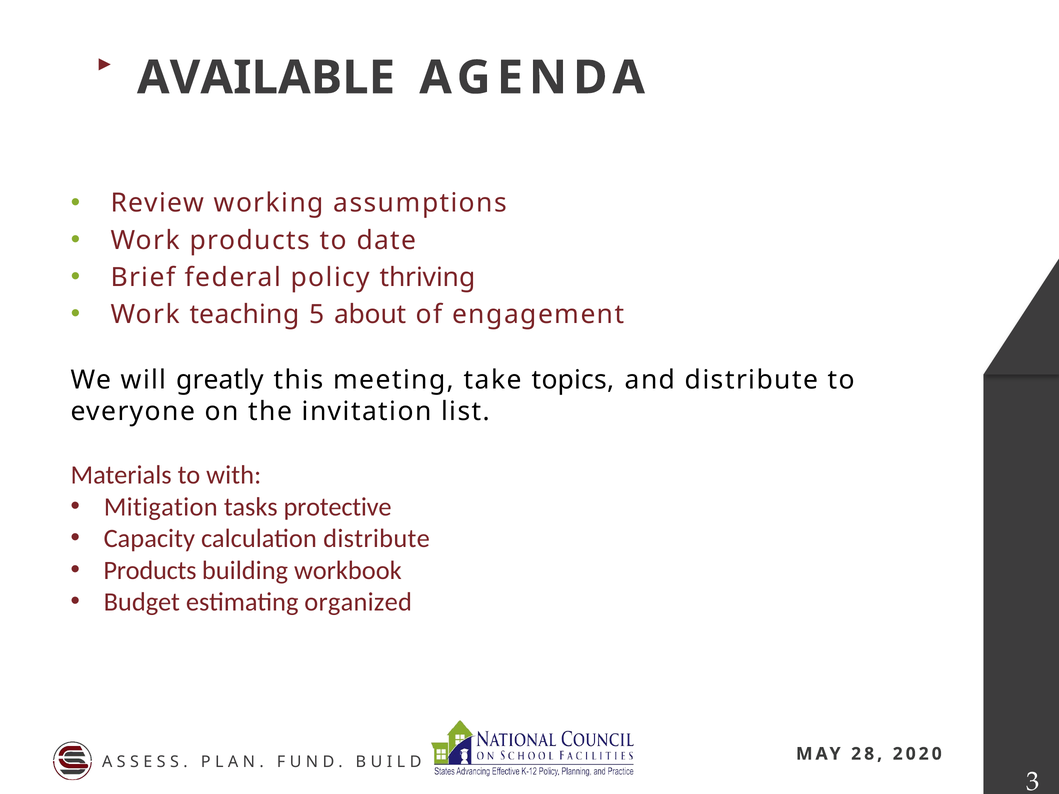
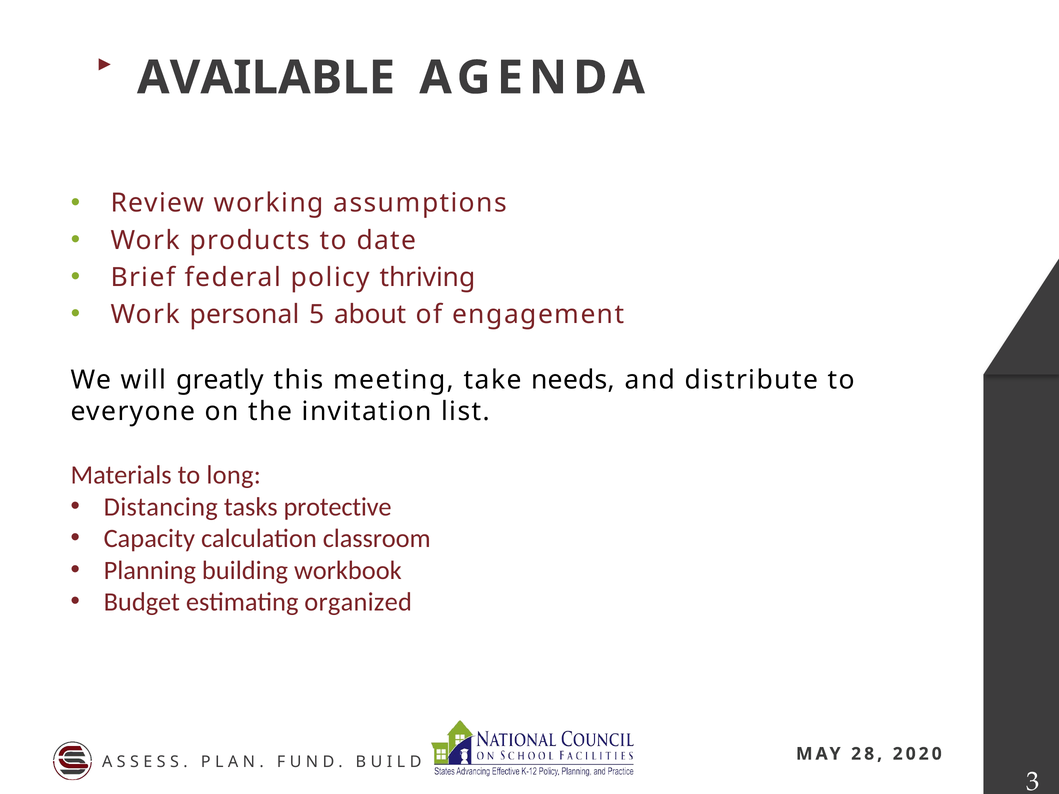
teaching: teaching -> personal
topics: topics -> needs
with: with -> long
Mitigation: Mitigation -> Distancing
calculation distribute: distribute -> classroom
Products at (150, 571): Products -> Planning
